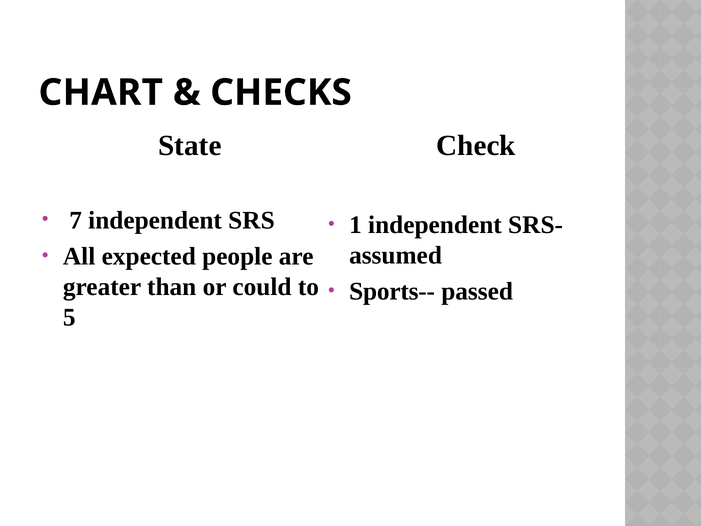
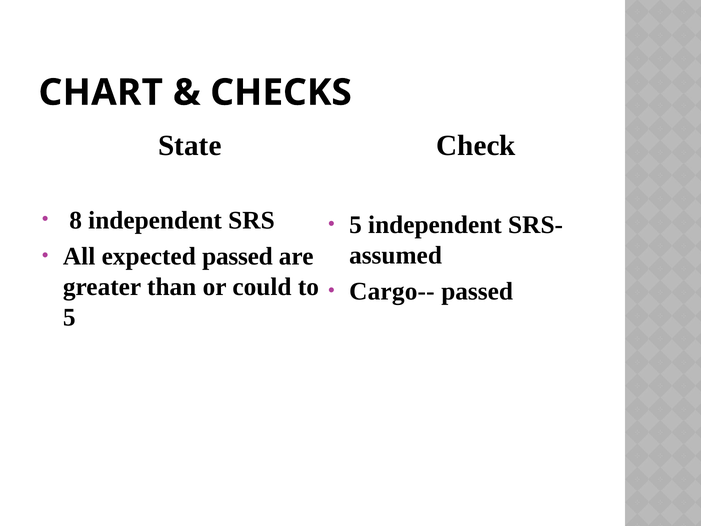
7: 7 -> 8
1 at (356, 225): 1 -> 5
expected people: people -> passed
Sports--: Sports-- -> Cargo--
